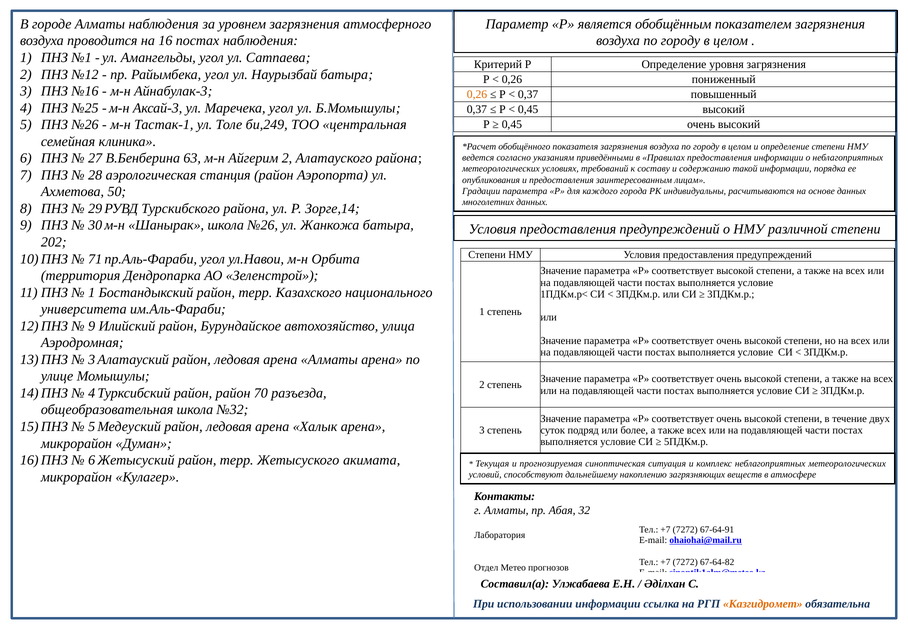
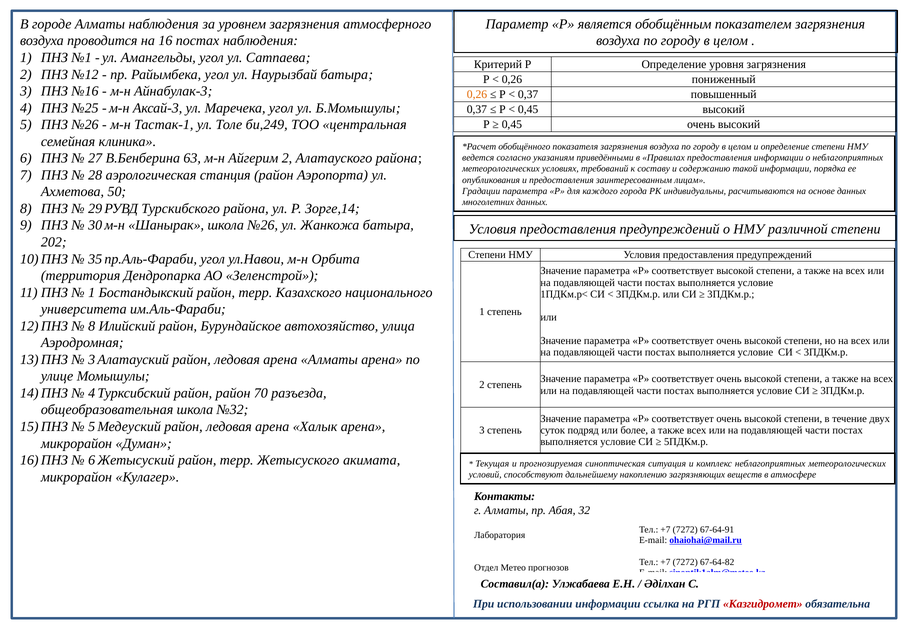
71: 71 -> 35
9 at (92, 326): 9 -> 8
Казгидромет colour: orange -> red
